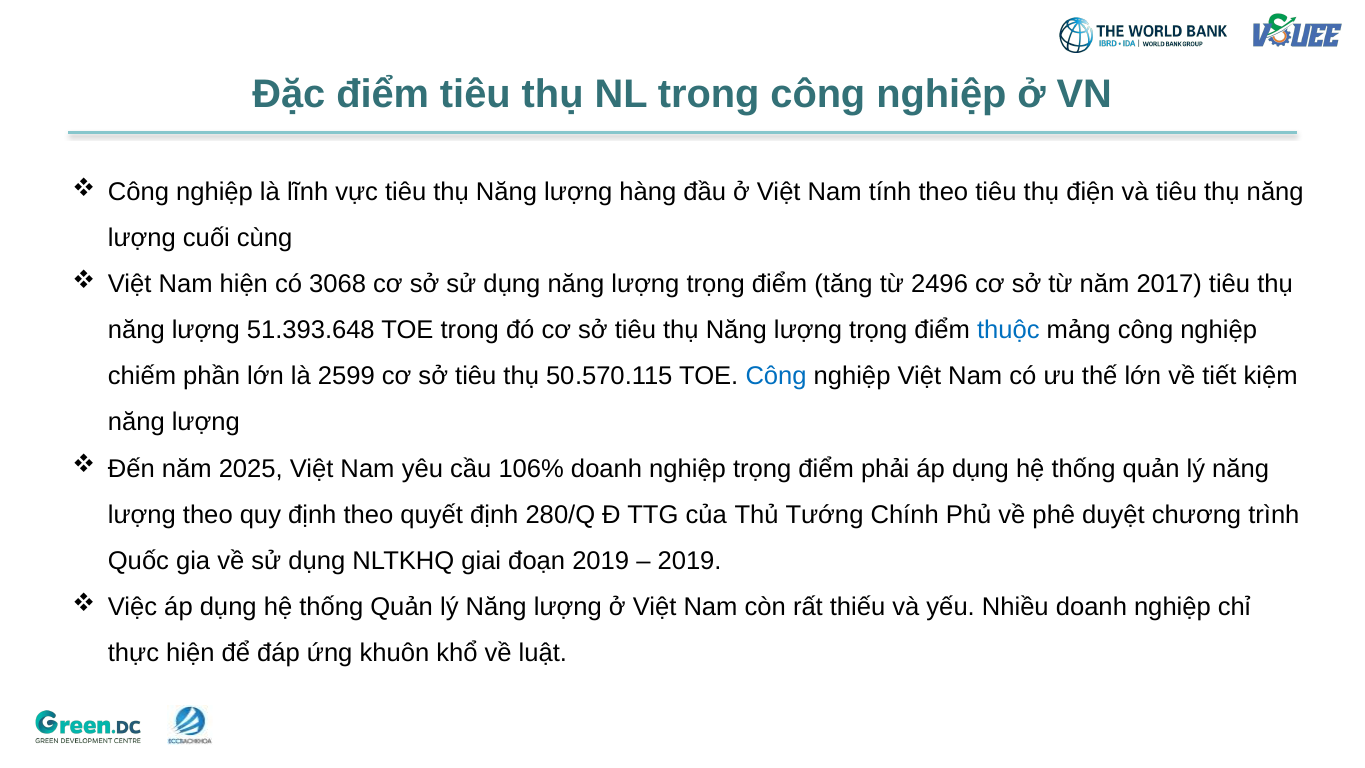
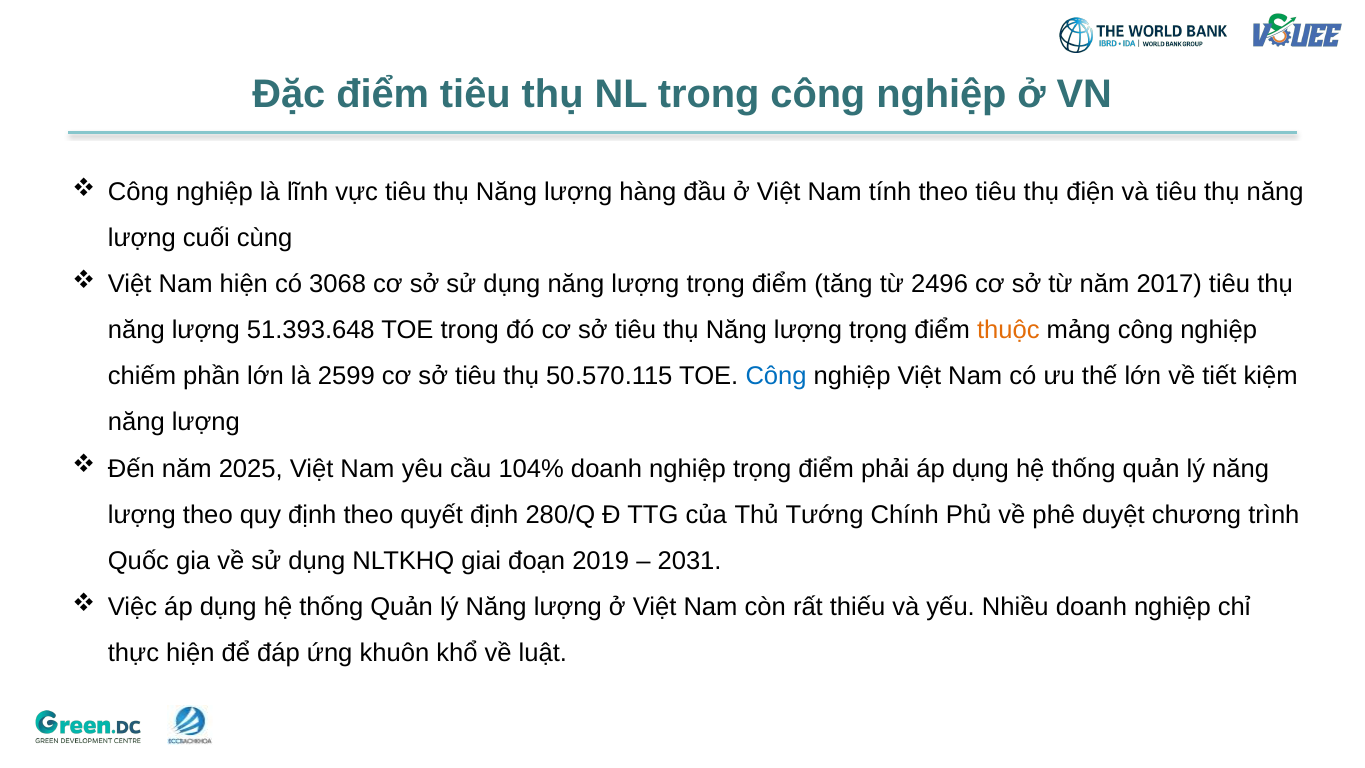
thuộc colour: blue -> orange
106%: 106% -> 104%
2019 at (690, 561): 2019 -> 2031
